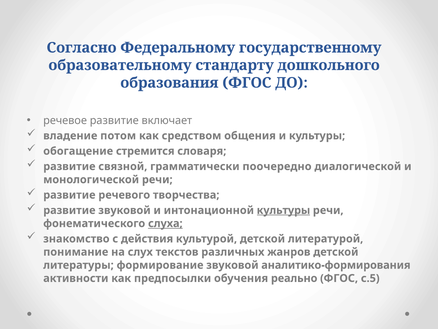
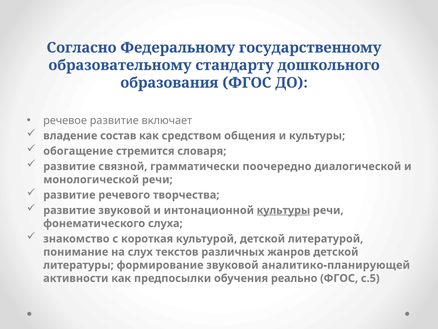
потом: потом -> состав
слуха underline: present -> none
действия: действия -> короткая
аналитико-формирования: аналитико-формирования -> аналитико-планирующей
